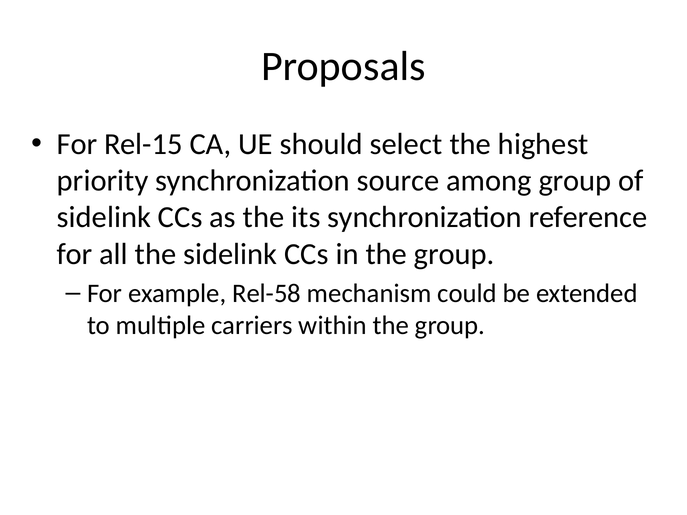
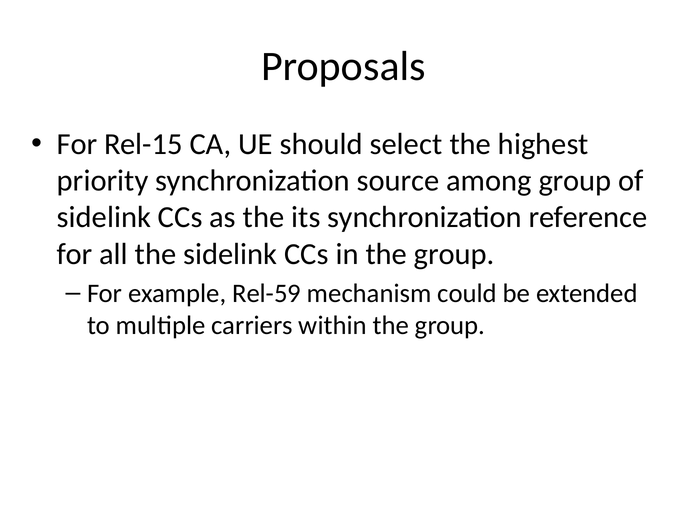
Rel-58: Rel-58 -> Rel-59
